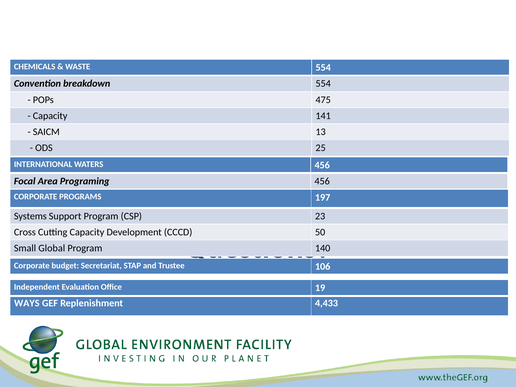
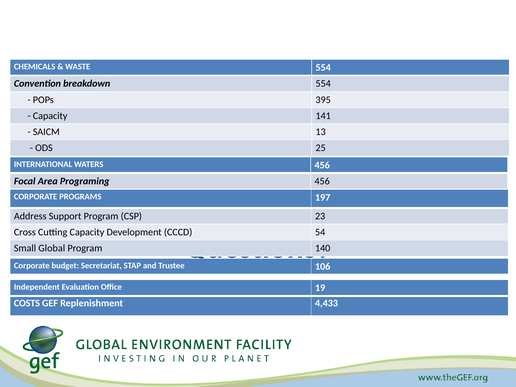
475: 475 -> 395
Systems: Systems -> Address
50: 50 -> 54
WAYS: WAYS -> COSTS
